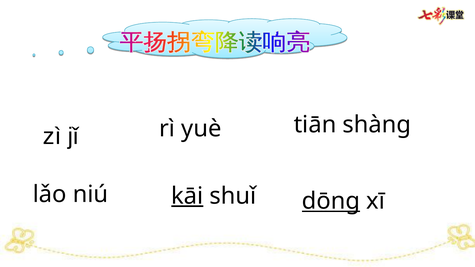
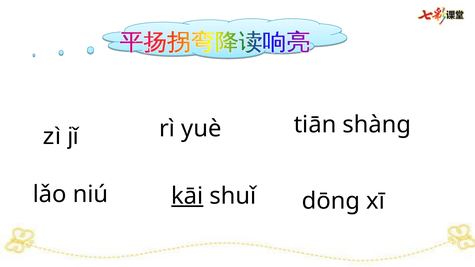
dōng underline: present -> none
